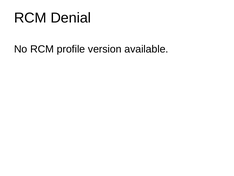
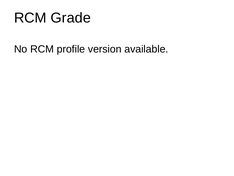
Denial: Denial -> Grade
